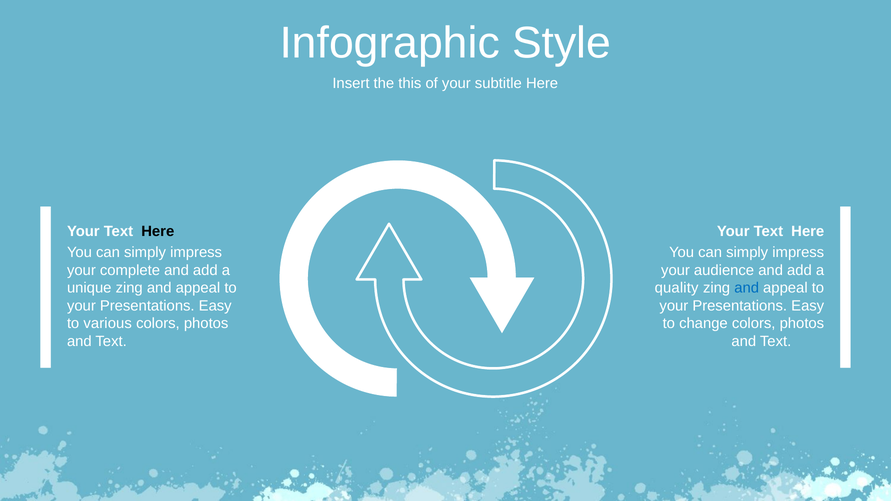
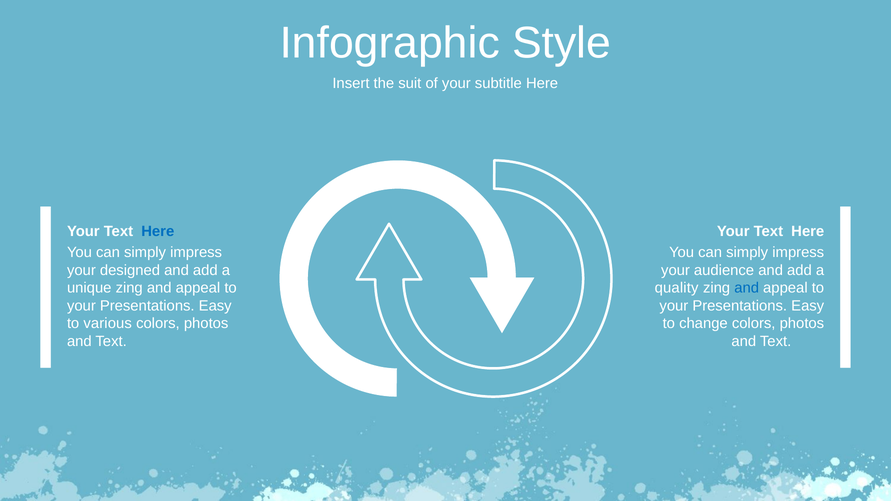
this: this -> suit
Here at (158, 231) colour: black -> blue
complete: complete -> designed
